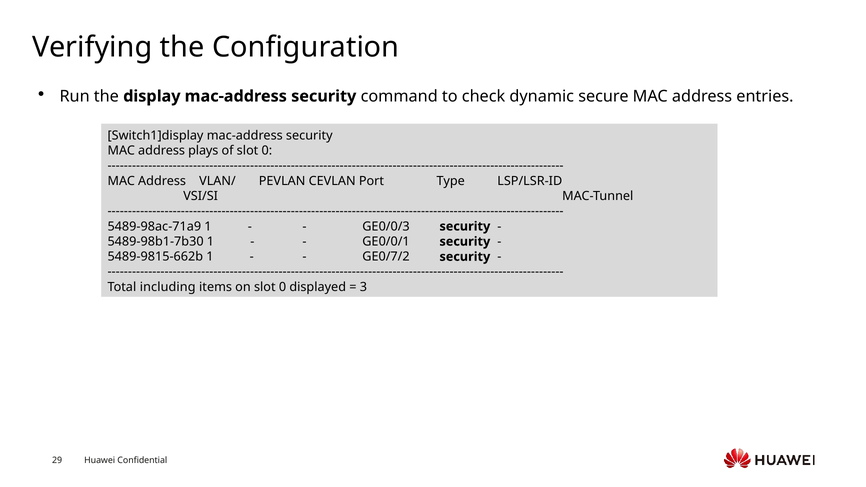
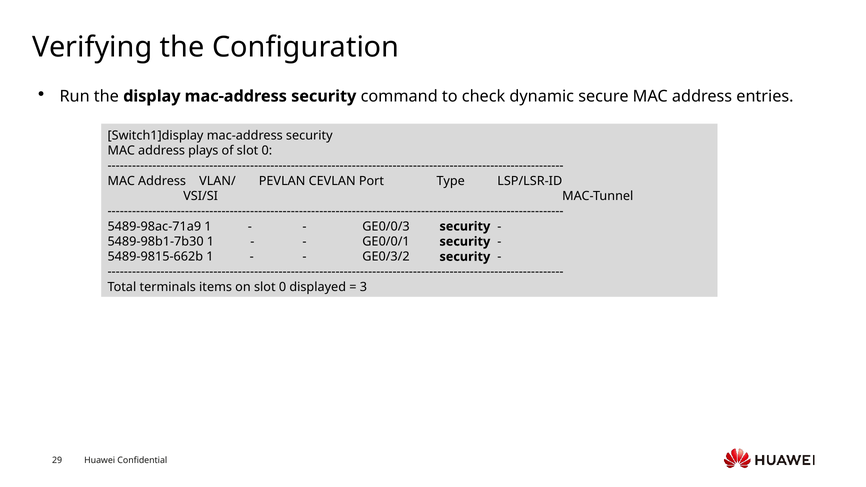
GE0/7/2: GE0/7/2 -> GE0/3/2
including: including -> terminals
